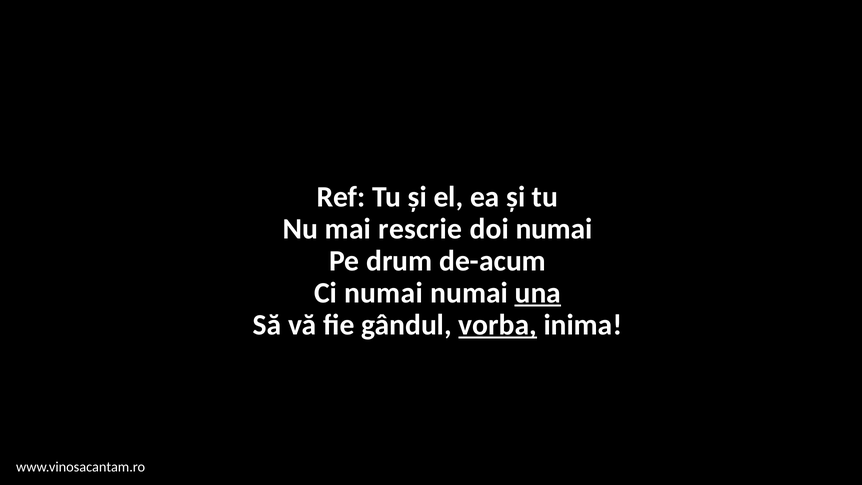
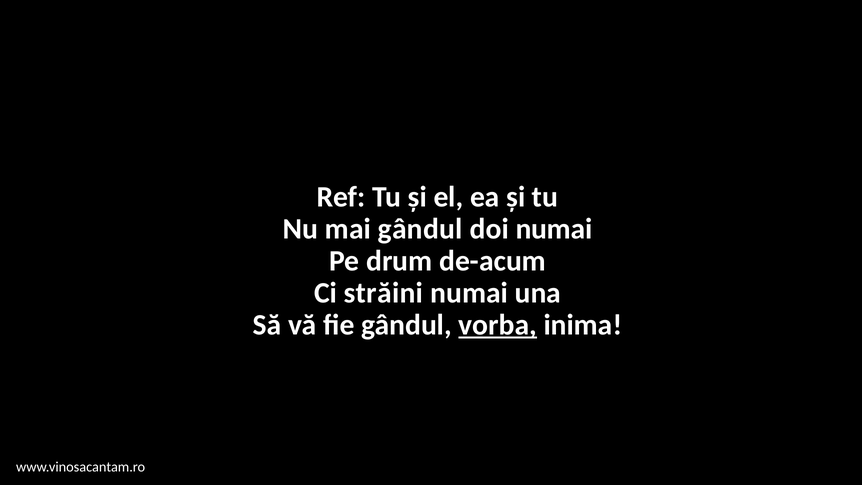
mai rescrie: rescrie -> gândul
Ci numai: numai -> străini
una underline: present -> none
